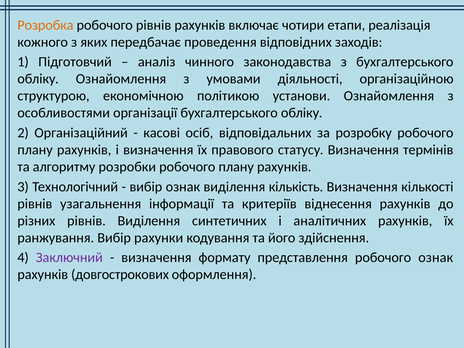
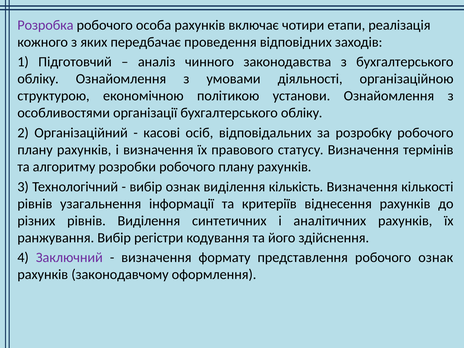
Розробка colour: orange -> purple
робочого рівнів: рівнів -> особа
рахунки: рахунки -> регістри
довгострокових: довгострокових -> законодавчому
